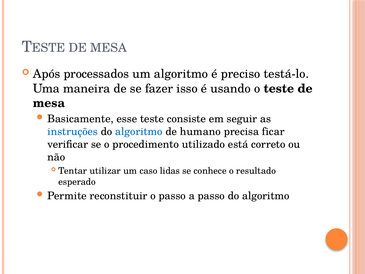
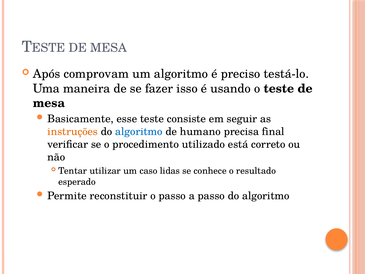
processados: processados -> comprovam
instruções colour: blue -> orange
ficar: ficar -> final
